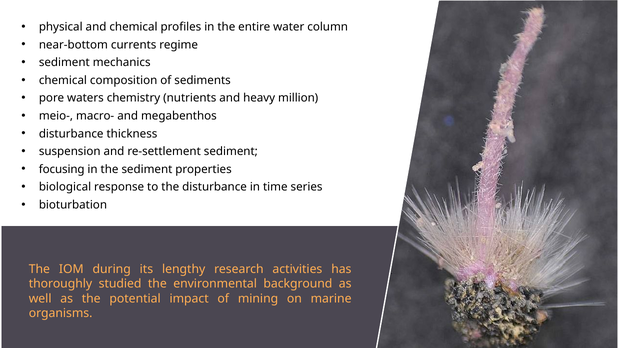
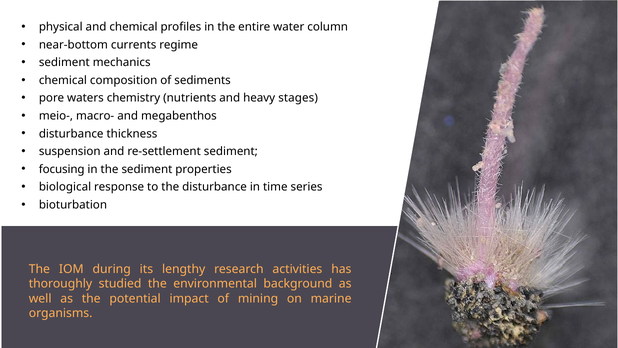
million: million -> stages
